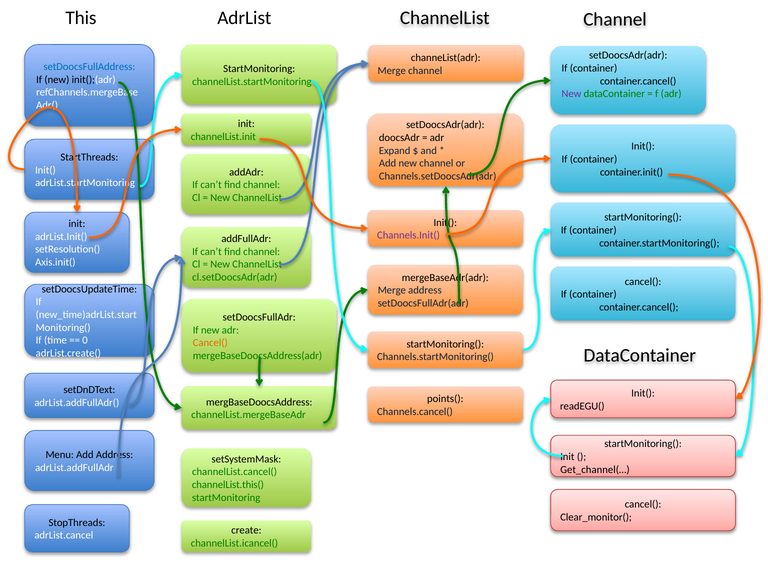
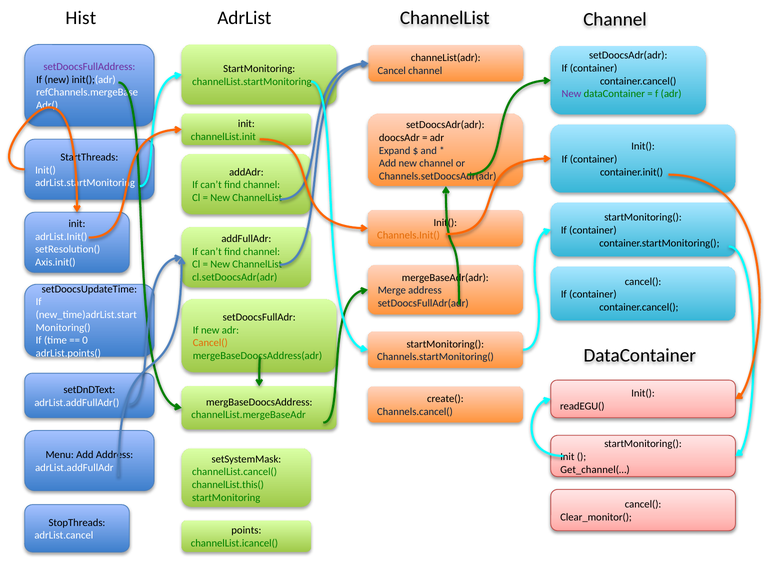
This: This -> Hist
setDoocsFullAddress colour: blue -> purple
Merge at (392, 71): Merge -> Cancel
Channels.Init( colour: purple -> orange
adrList.create(: adrList.create( -> adrList.points(
points(: points( -> create(
create: create -> points
